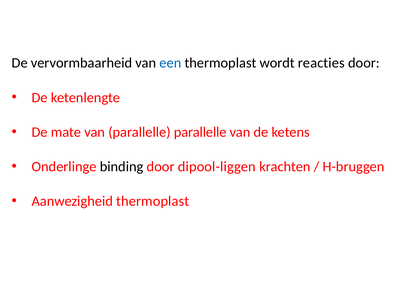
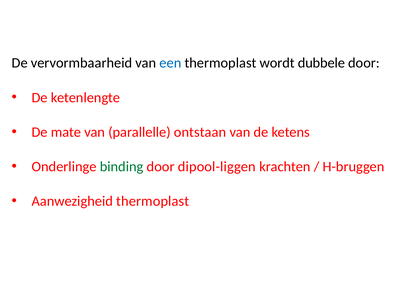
reacties: reacties -> dubbele
parallelle parallelle: parallelle -> ontstaan
binding colour: black -> green
